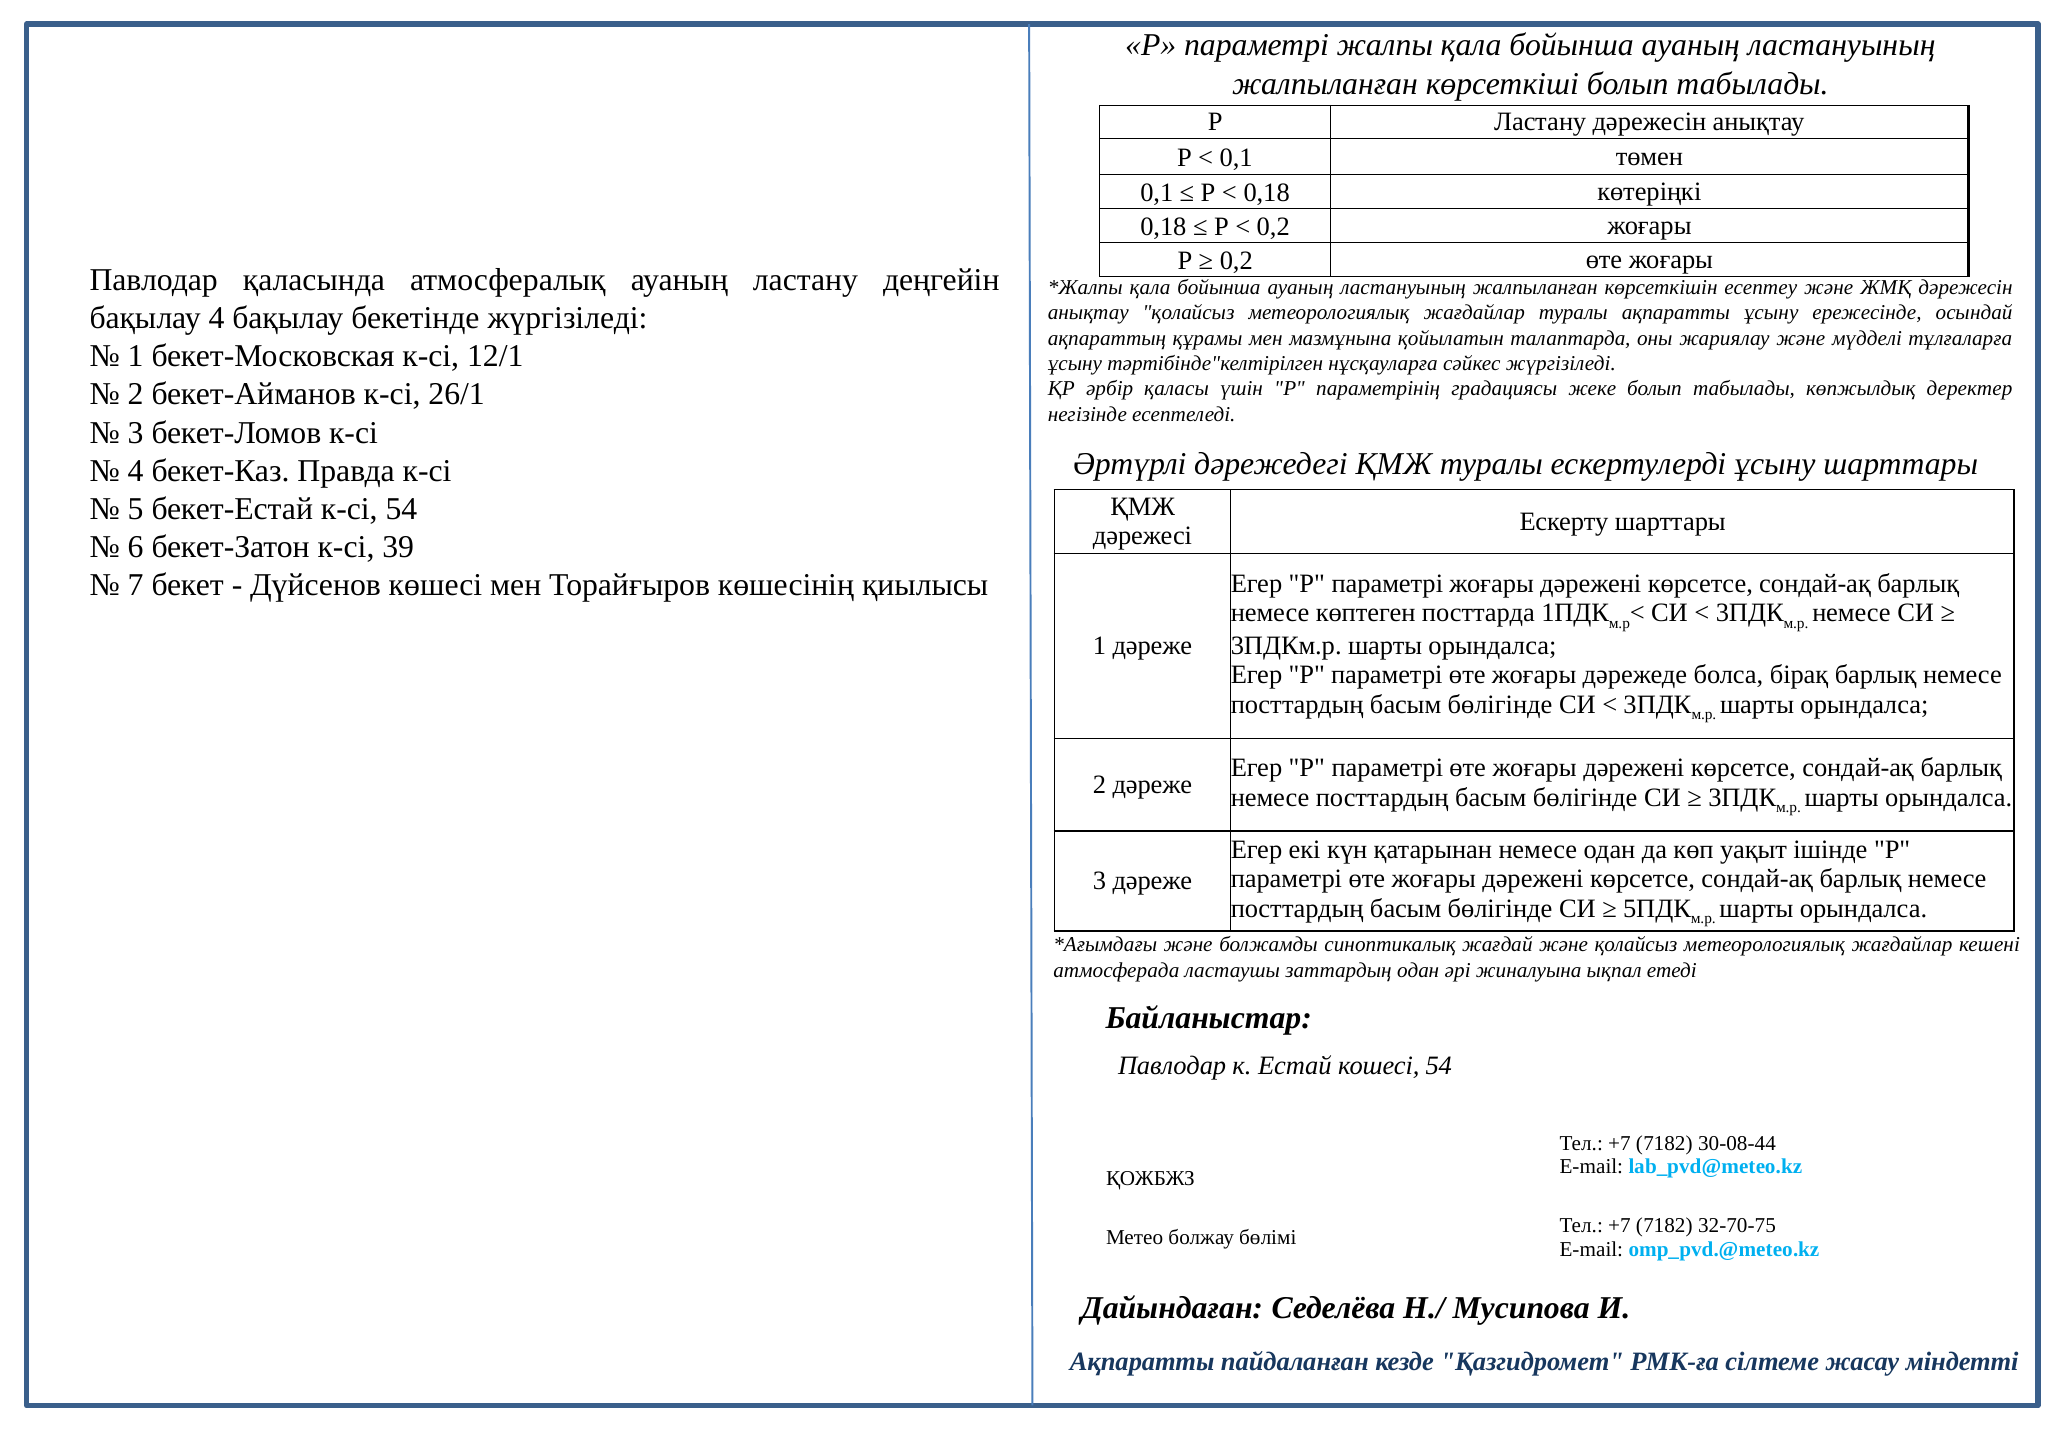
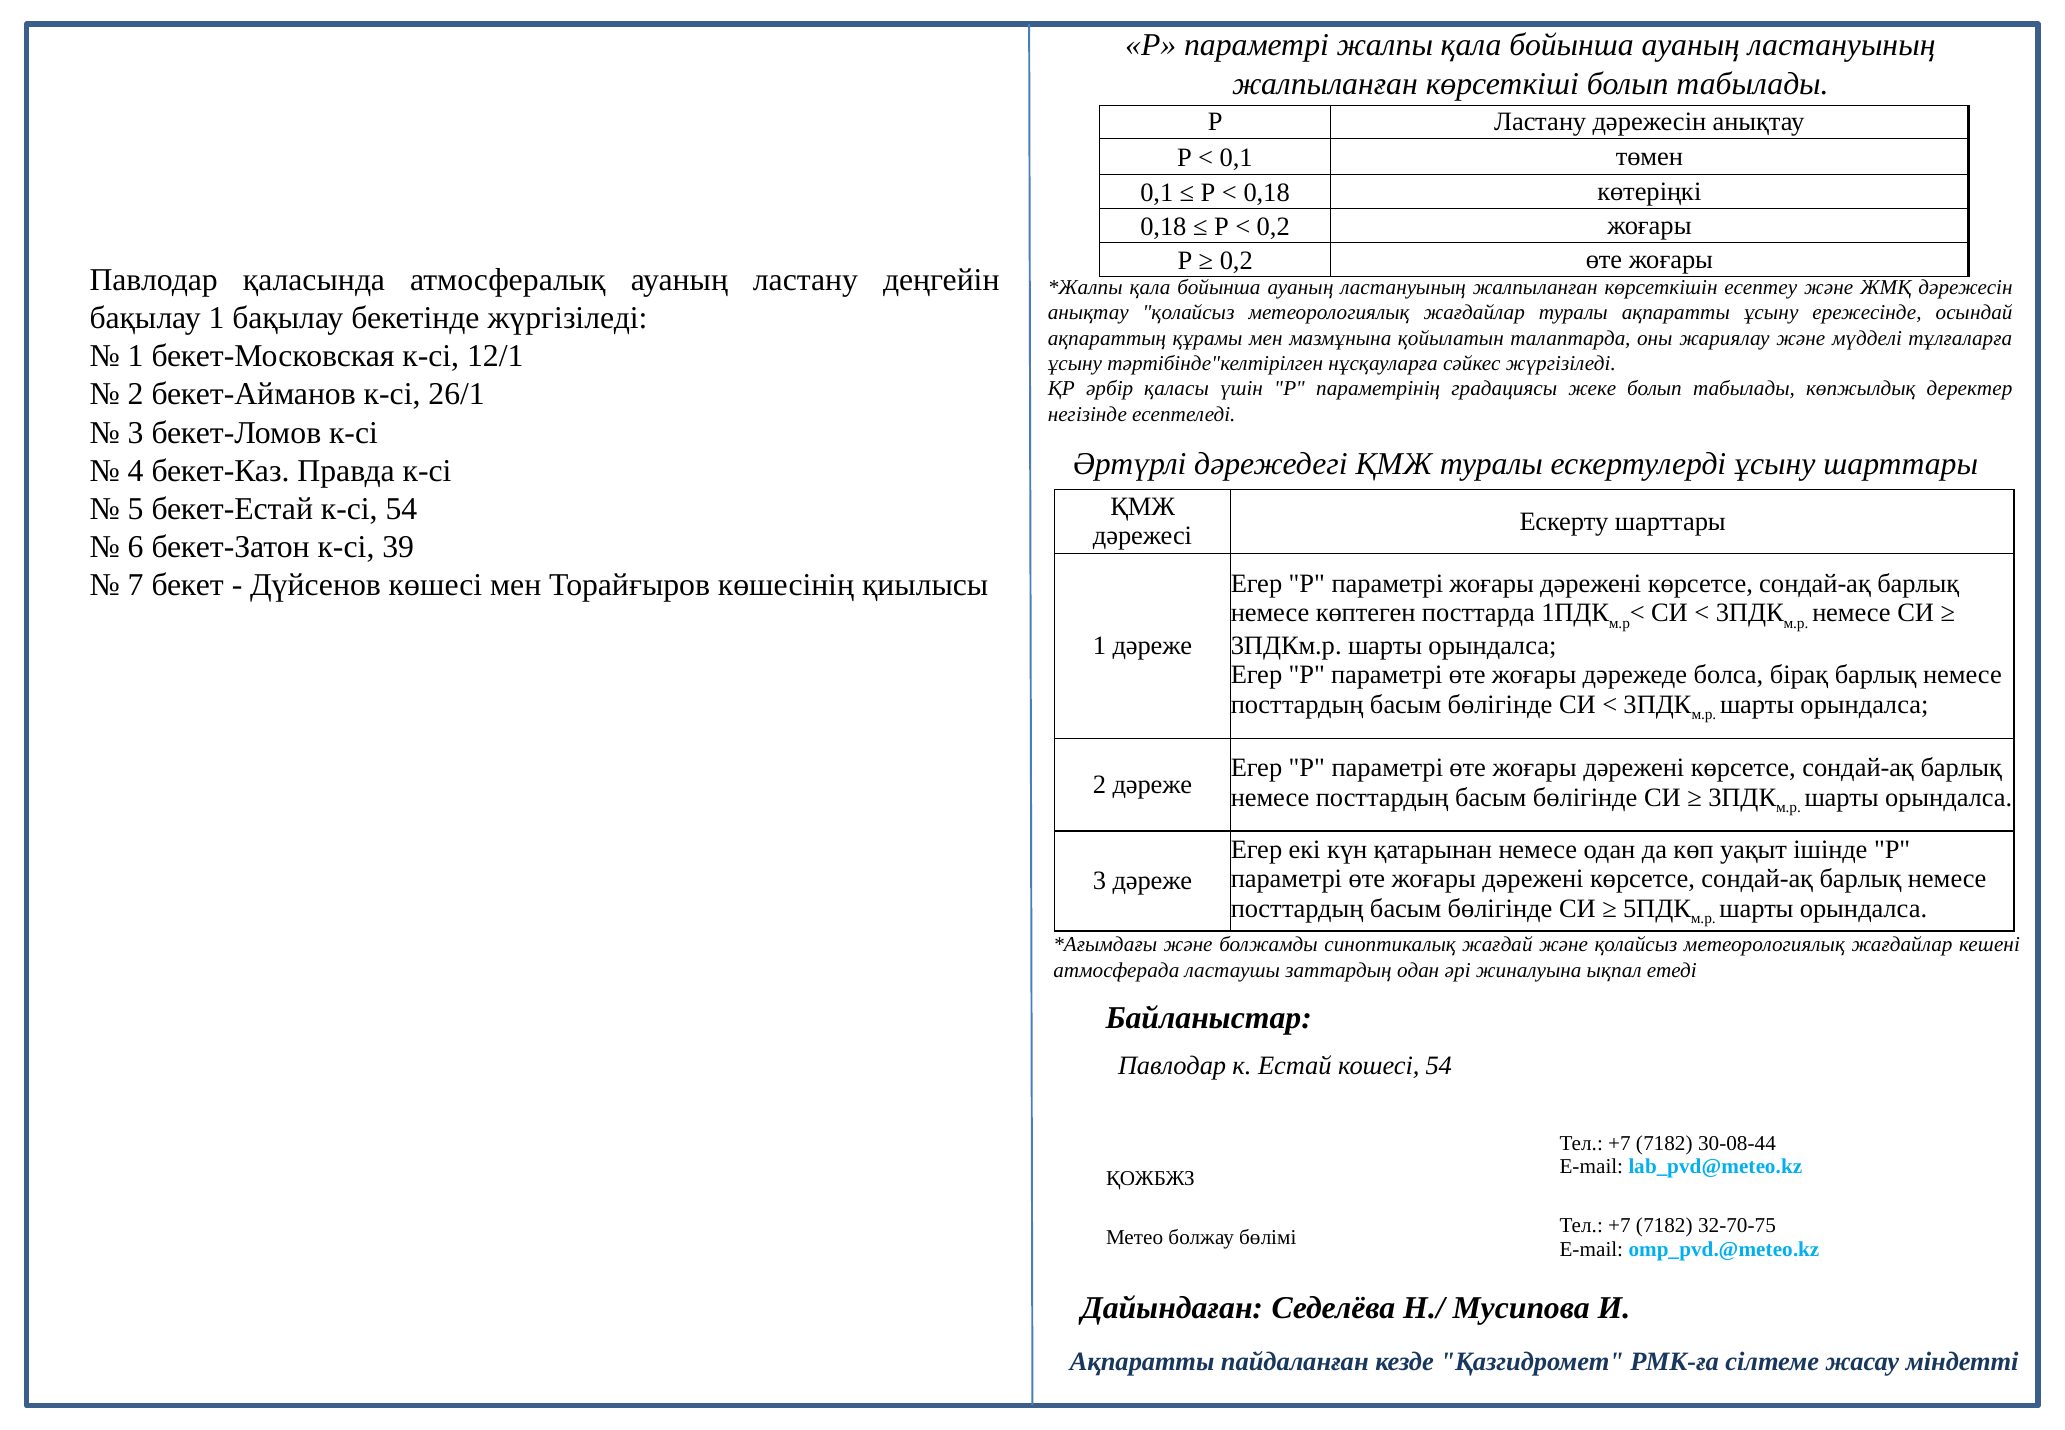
бақылау 4: 4 -> 1
